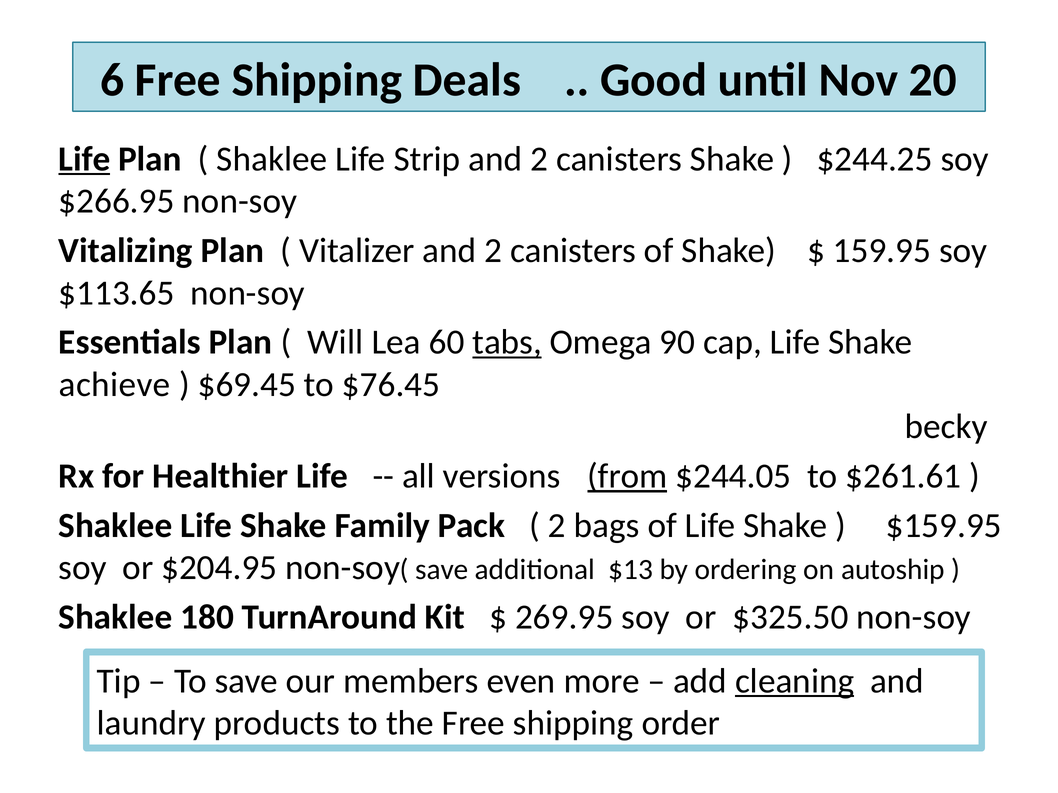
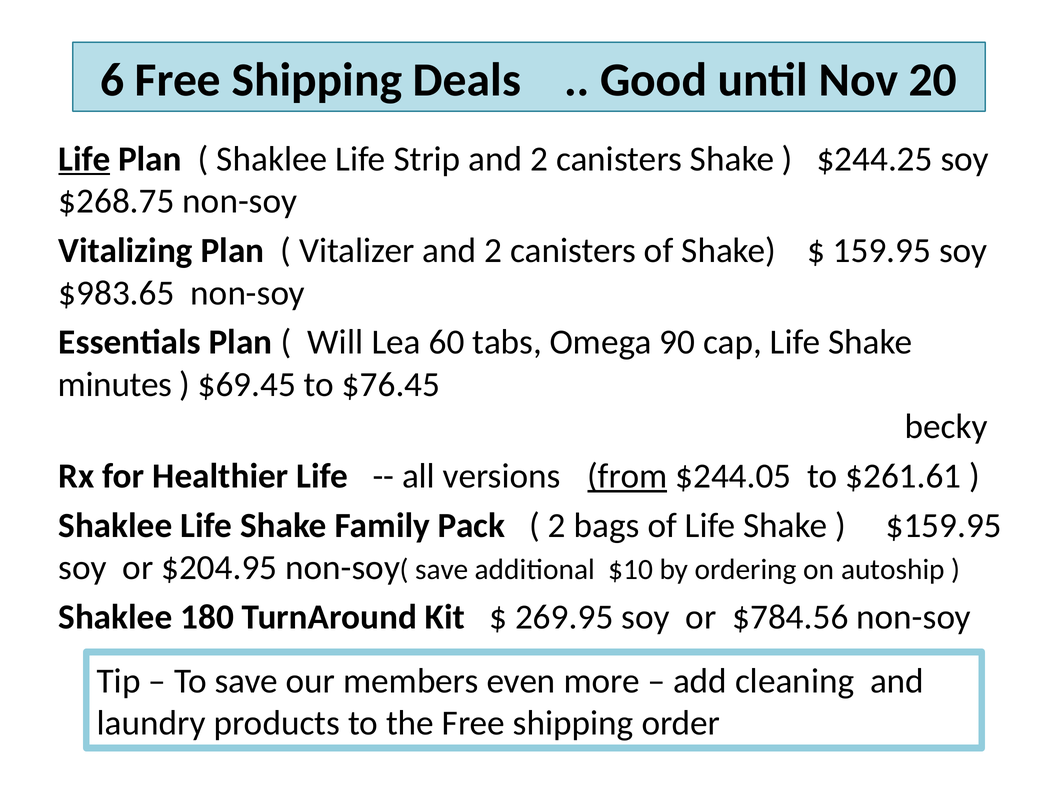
$266.95: $266.95 -> $268.75
$113.65: $113.65 -> $983.65
tabs underline: present -> none
achieve: achieve -> minutes
$13: $13 -> $10
$325.50: $325.50 -> $784.56
cleaning underline: present -> none
